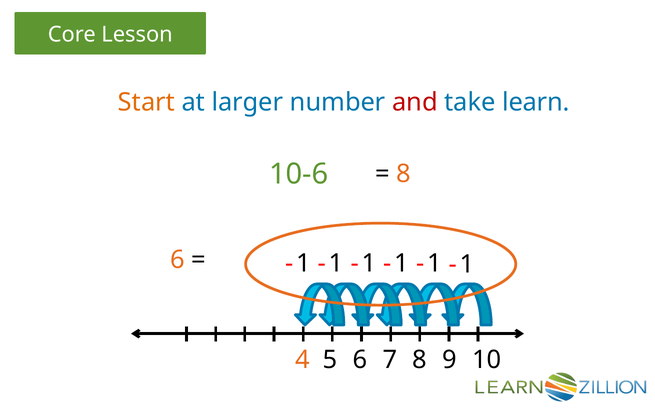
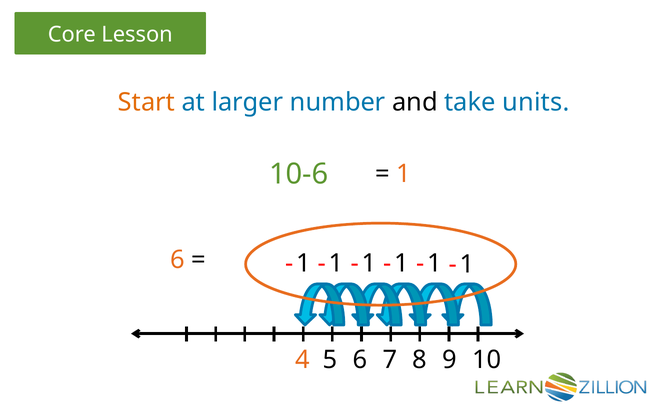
and colour: red -> black
learn: learn -> units
8 at (403, 174): 8 -> 1
